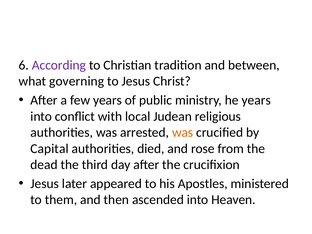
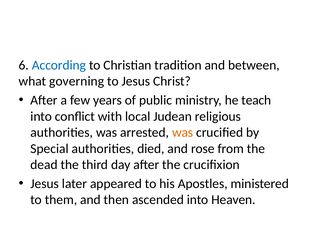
According colour: purple -> blue
he years: years -> teach
Capital: Capital -> Special
